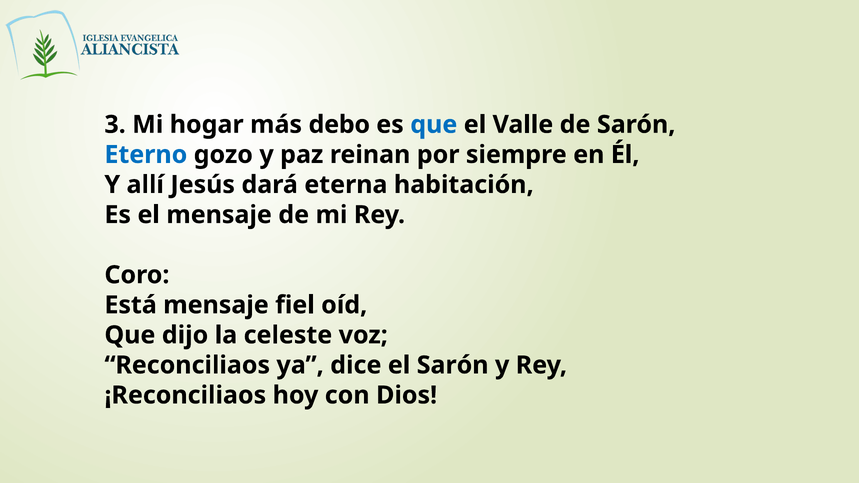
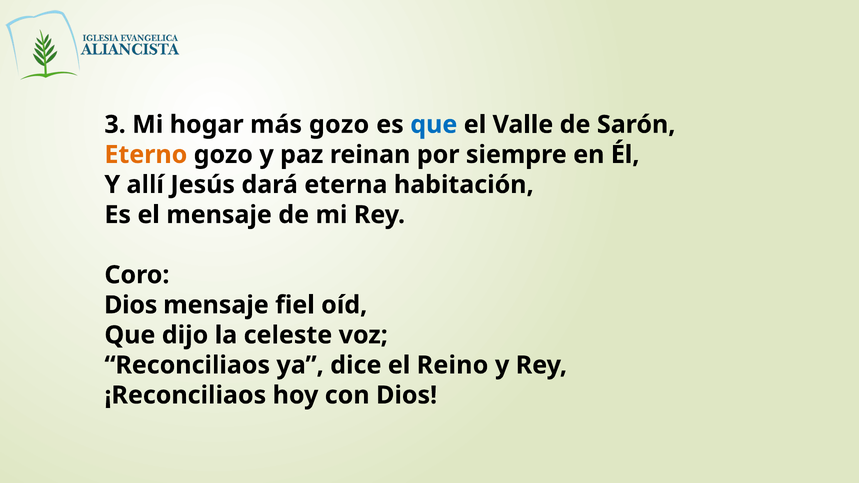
más debo: debo -> gozo
Eterno colour: blue -> orange
Está at (131, 305): Está -> Dios
el Sarón: Sarón -> Reino
